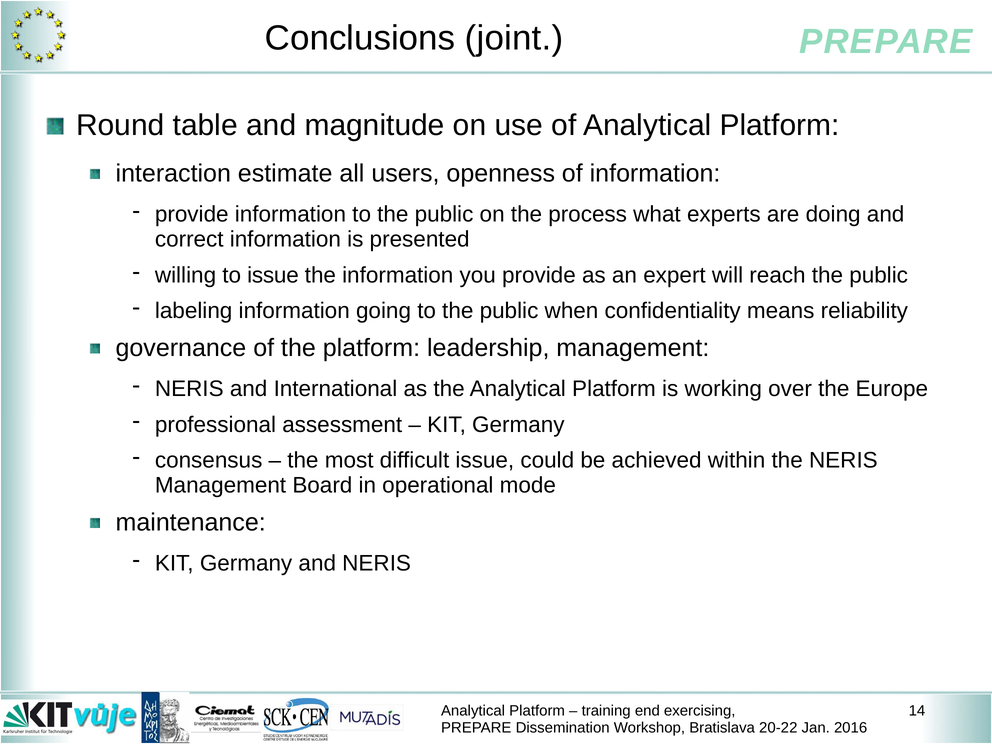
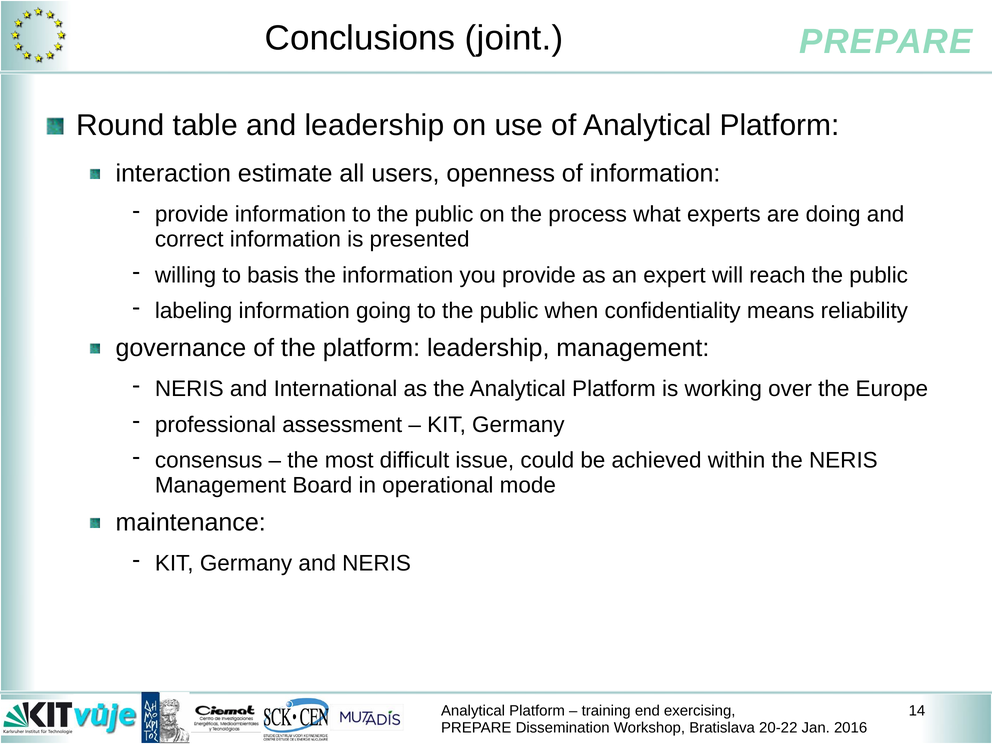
and magnitude: magnitude -> leadership
to issue: issue -> basis
